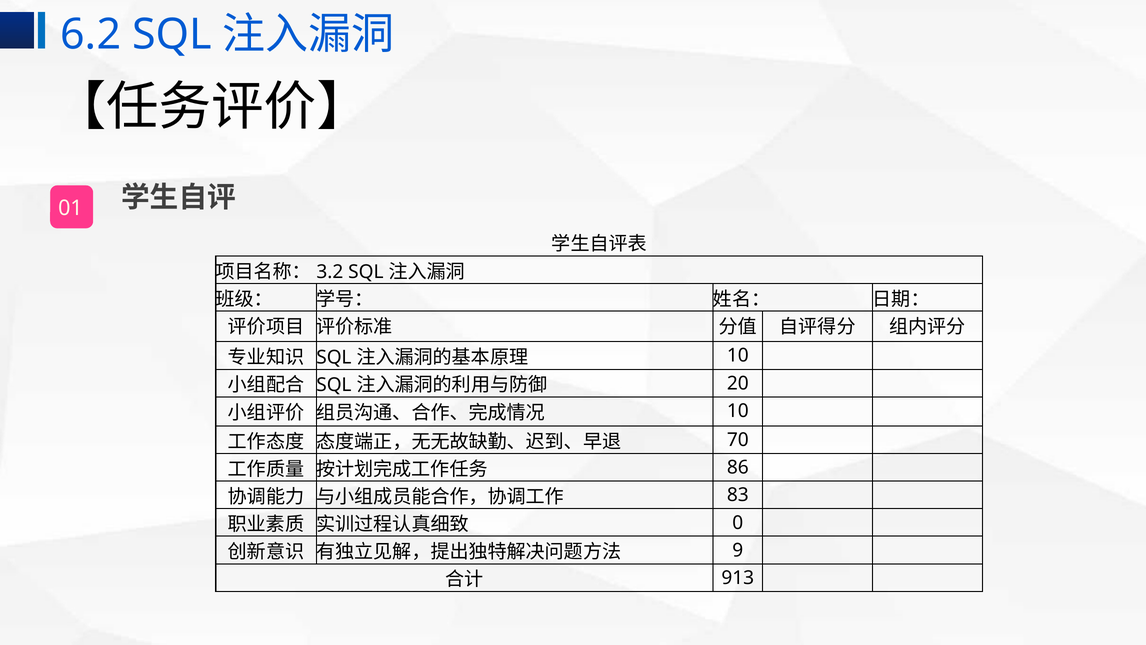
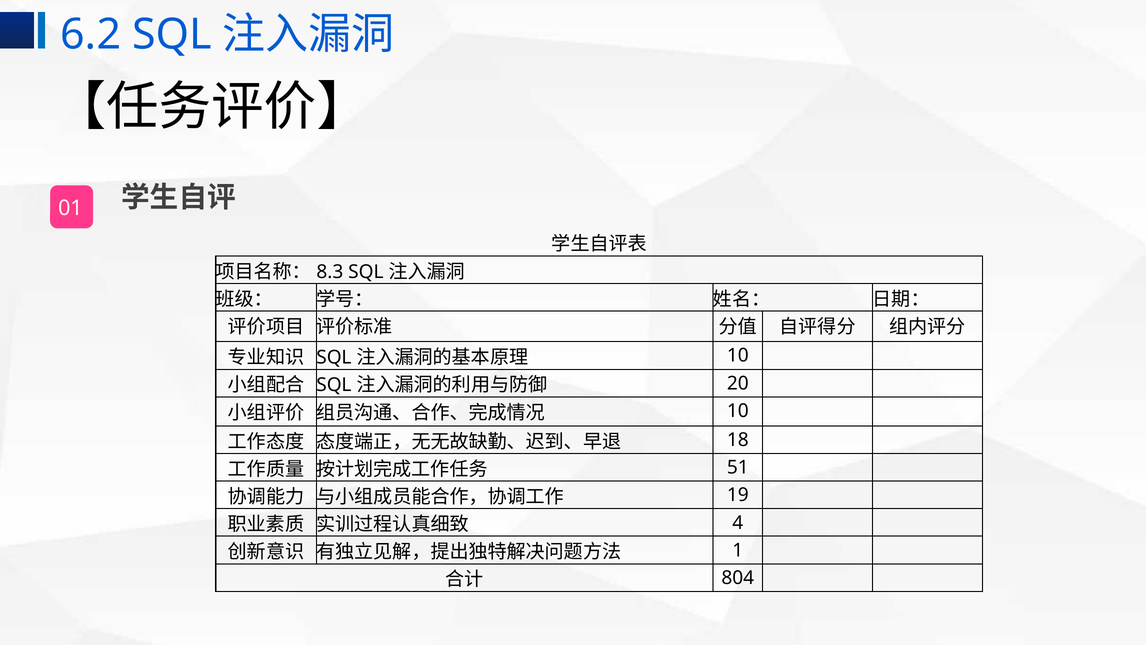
3.2: 3.2 -> 8.3
70: 70 -> 18
86: 86 -> 51
83: 83 -> 19
0: 0 -> 4
9: 9 -> 1
913: 913 -> 804
